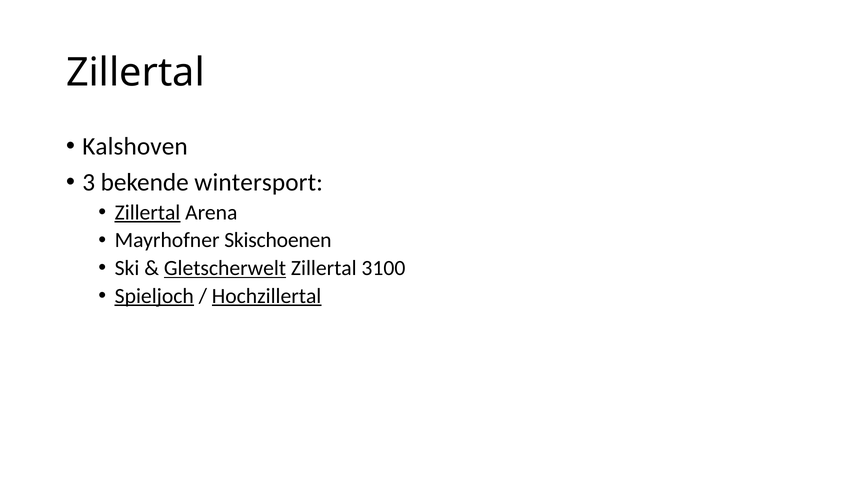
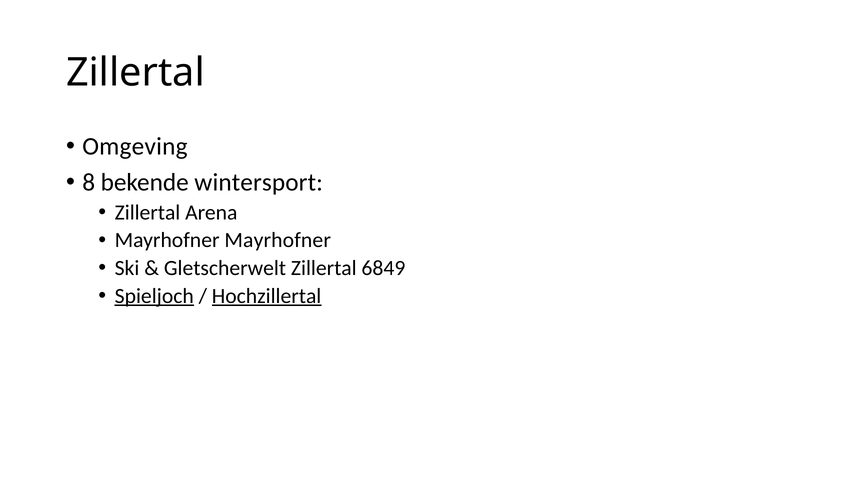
Kalshoven: Kalshoven -> Omgeving
3: 3 -> 8
Zillertal at (148, 212) underline: present -> none
Mayrhofner Skischoenen: Skischoenen -> Mayrhofner
Gletscherwelt underline: present -> none
3100: 3100 -> 6849
